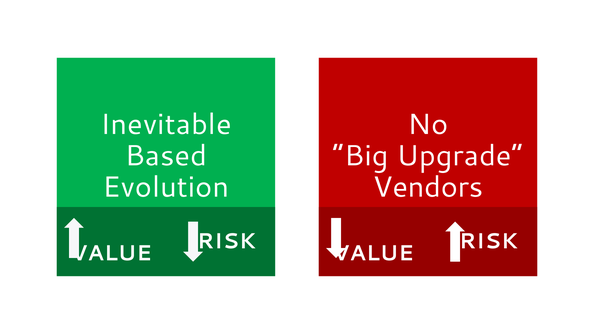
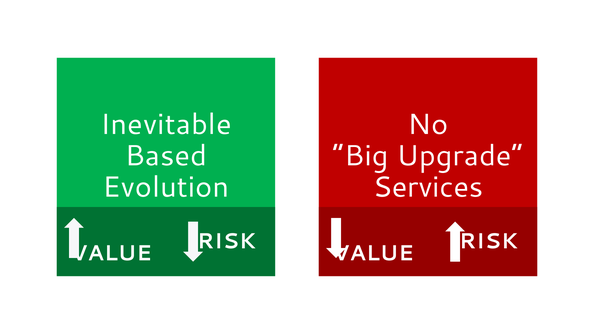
Vendors: Vendors -> Services
